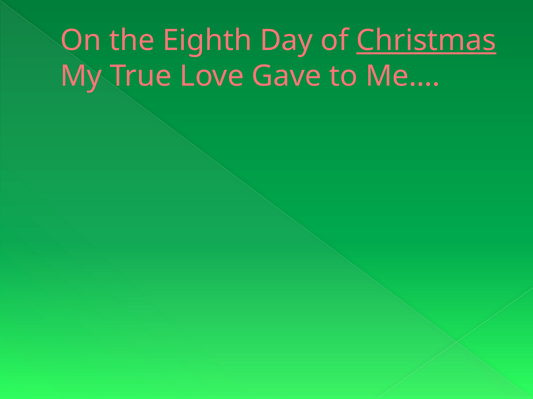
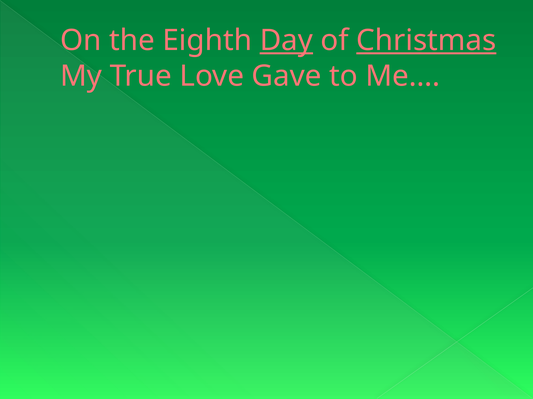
Day underline: none -> present
